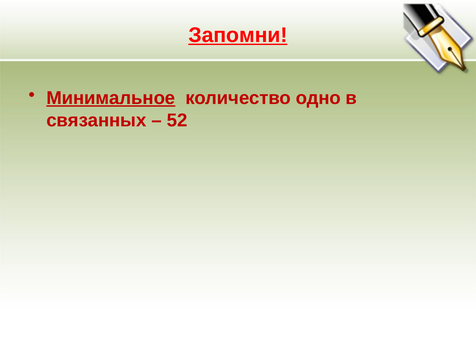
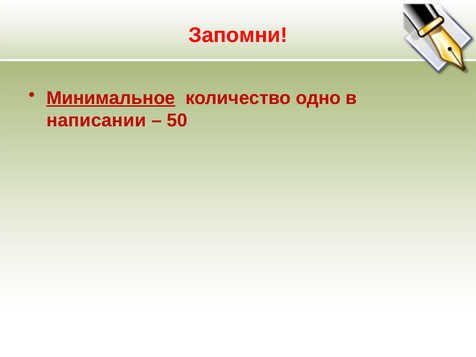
Запомни underline: present -> none
связанных: связанных -> написании
52: 52 -> 50
